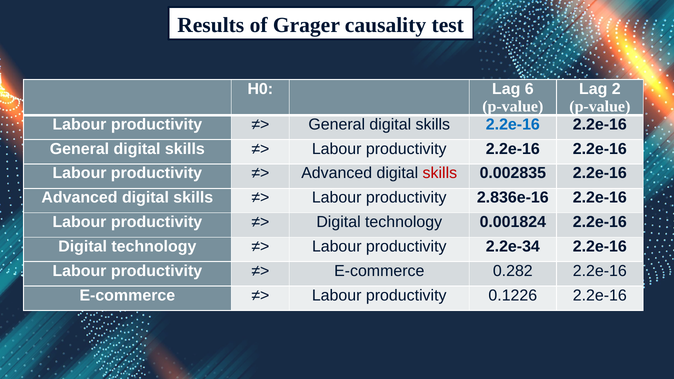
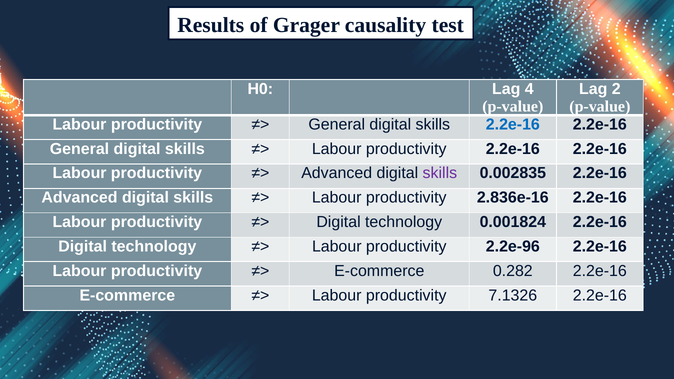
6: 6 -> 4
skills at (440, 173) colour: red -> purple
2.2e-34: 2.2e-34 -> 2.2e-96
0.1226: 0.1226 -> 7.1326
